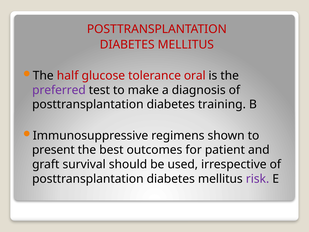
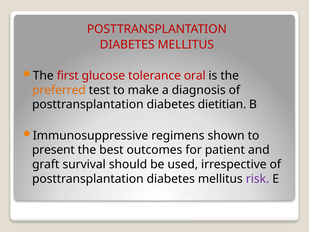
half: half -> first
preferred colour: purple -> orange
training: training -> dietitian
